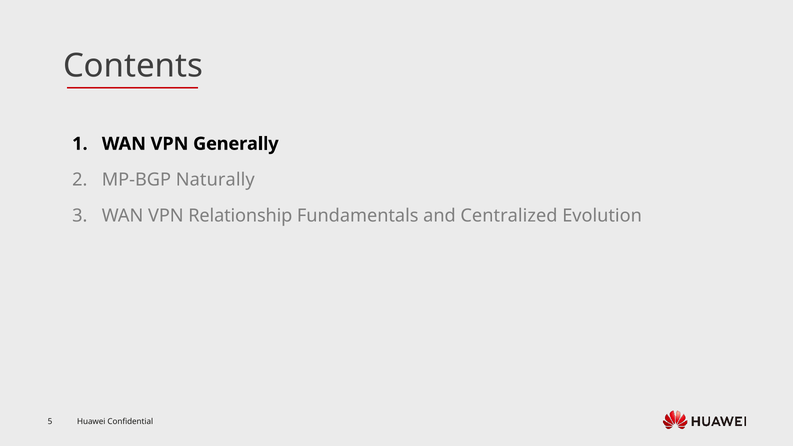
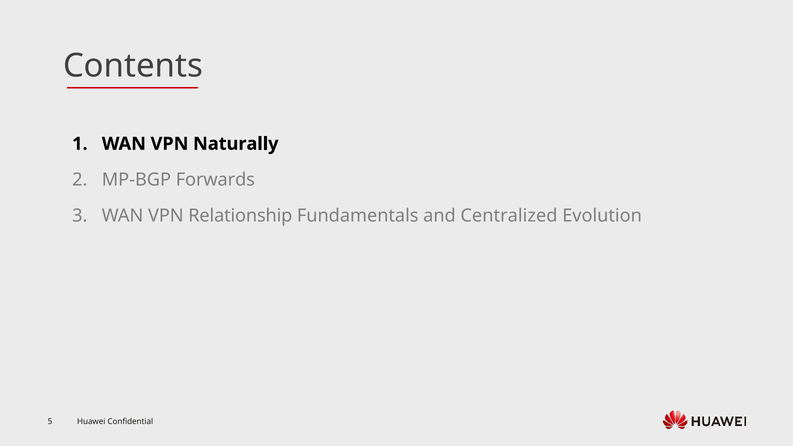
Generally: Generally -> Naturally
Naturally: Naturally -> Forwards
